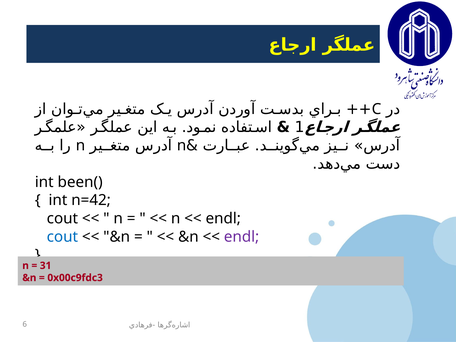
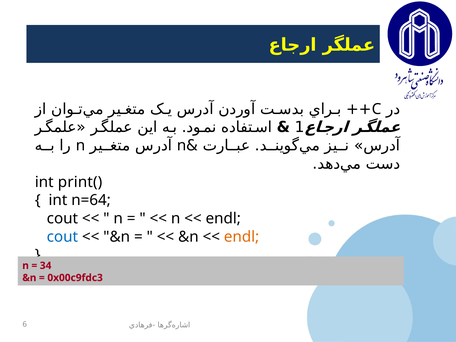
been(: been( -> print(
n=42: n=42 -> n=64
endl at (242, 237) colour: purple -> orange
31: 31 -> 34
